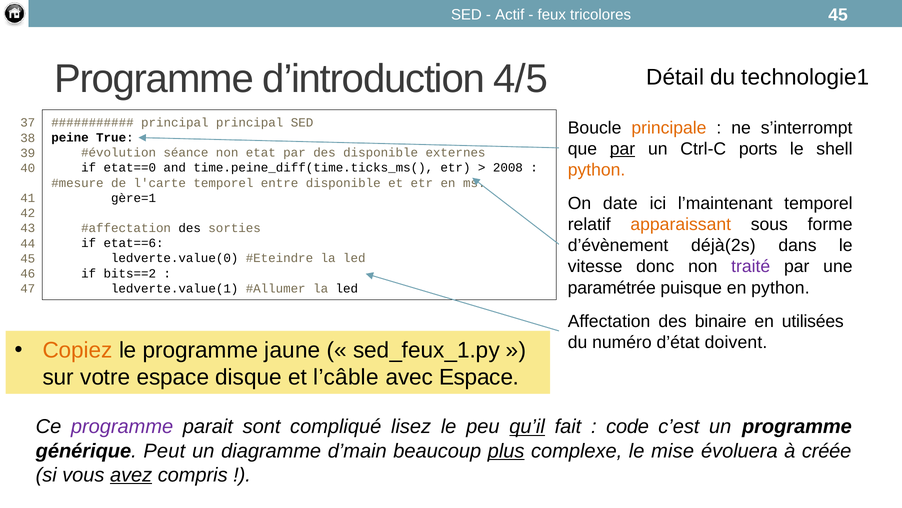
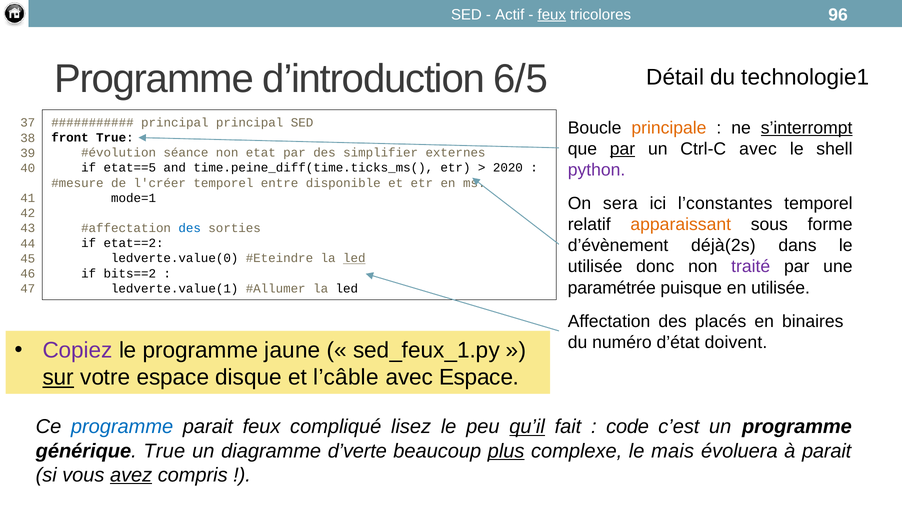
feux at (552, 15) underline: none -> present
tricolores 45: 45 -> 96
4/5: 4/5 -> 6/5
s’interrompt underline: none -> present
peine: peine -> front
Ctrl-C ports: ports -> avec
des disponible: disponible -> simplifier
python at (597, 170) colour: orange -> purple
etat==0: etat==0 -> etat==5
2008: 2008 -> 2020
l'carte: l'carte -> l'créer
gère=1: gère=1 -> mode=1
date: date -> sera
l’maintenant: l’maintenant -> l’constantes
des at (190, 228) colour: black -> blue
etat==6: etat==6 -> etat==2
led at (354, 258) underline: none -> present
vitesse at (595, 266): vitesse -> utilisée
en python: python -> utilisée
binaire: binaire -> placés
utilisées: utilisées -> binaires
Copiez colour: orange -> purple
sur underline: none -> present
programme at (122, 426) colour: purple -> blue
parait sont: sont -> feux
générique Peut: Peut -> True
d’main: d’main -> d’verte
mise: mise -> mais
à créée: créée -> parait
